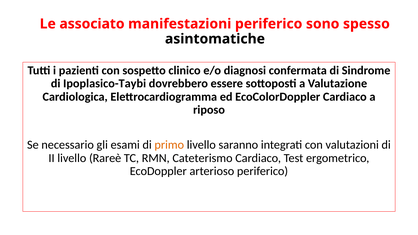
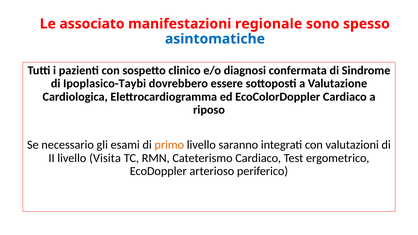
manifestazioni periferico: periferico -> regionale
asintomatiche colour: black -> blue
Rareè: Rareè -> Visita
